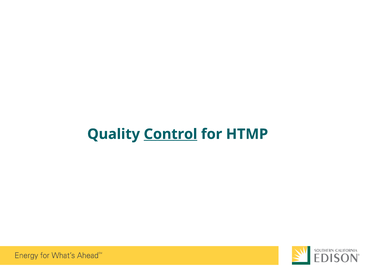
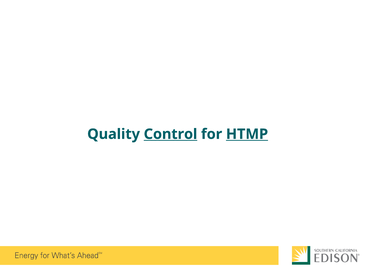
HTMP underline: none -> present
